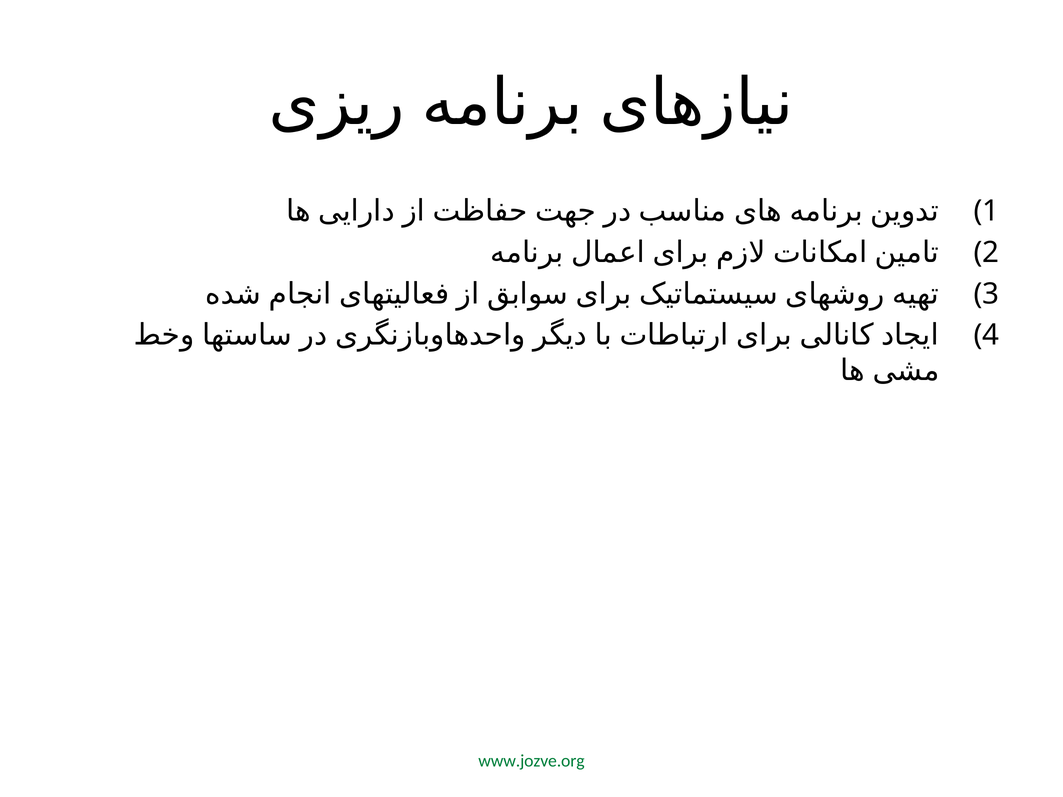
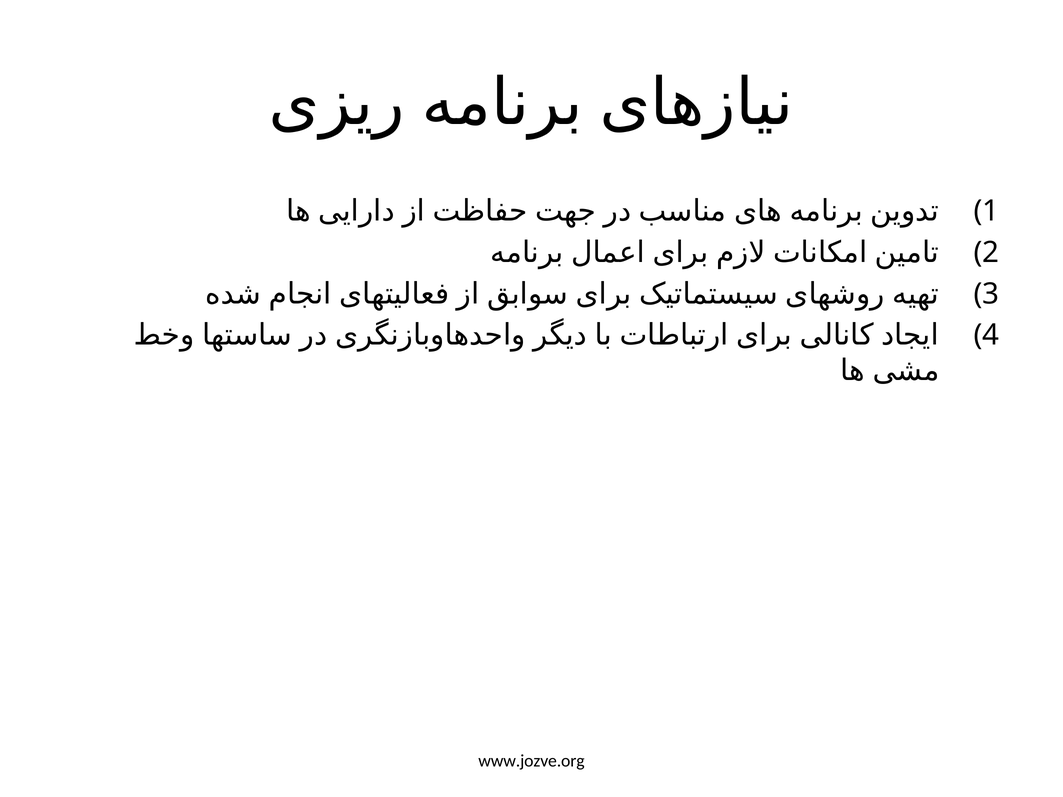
www.jozve.org colour: green -> black
